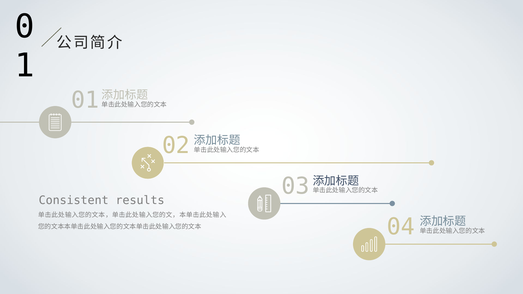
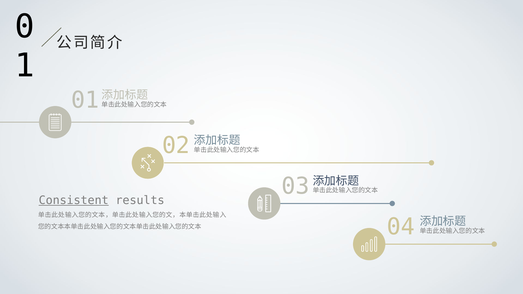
Consistent underline: none -> present
